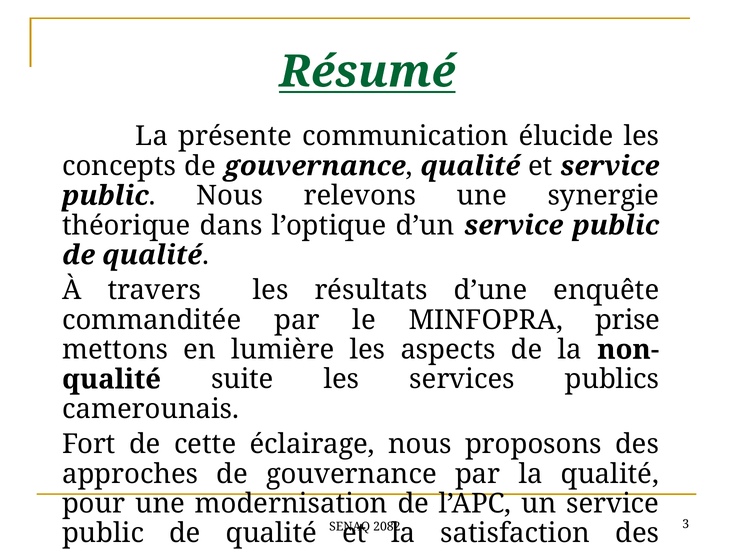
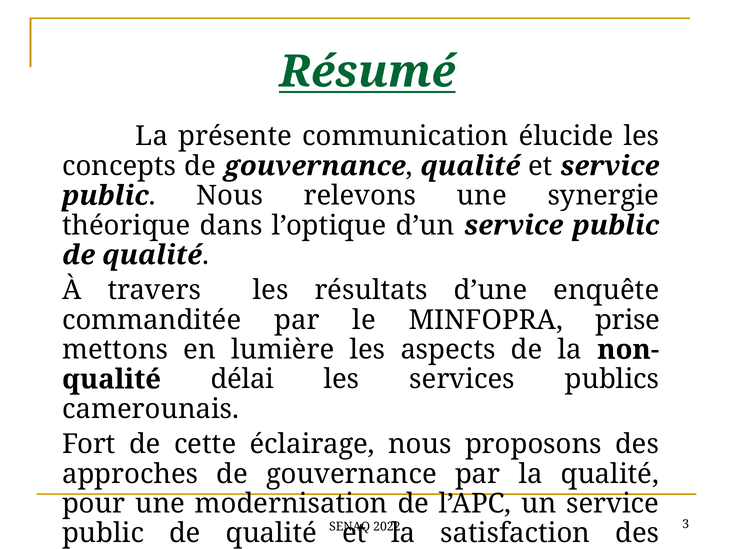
suite: suite -> délai
2082: 2082 -> 2022
